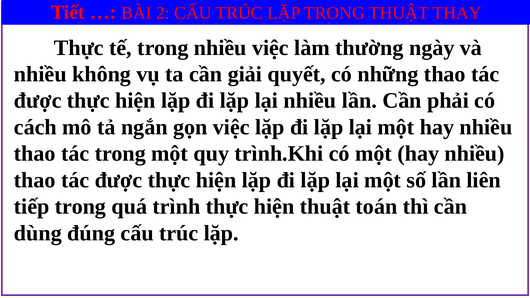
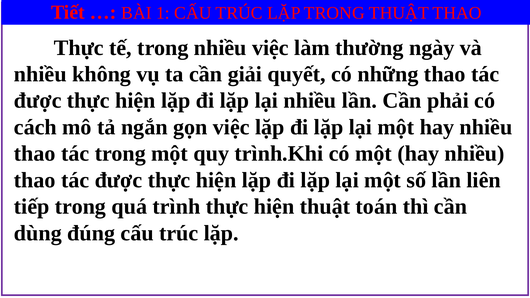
2: 2 -> 1
THUẬT THAY: THAY -> THAO
